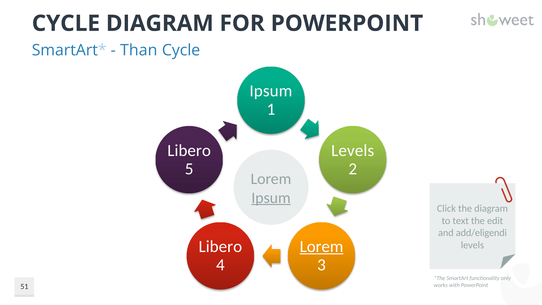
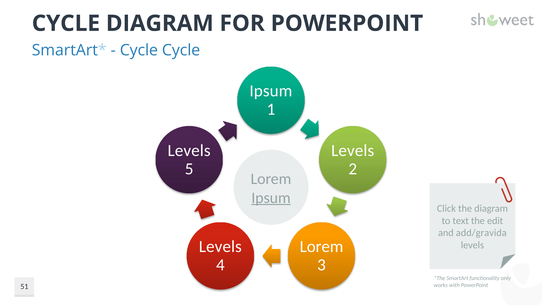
Than at (139, 50): Than -> Cycle
Libero at (189, 150): Libero -> Levels
add/eligendi: add/eligendi -> add/gravida
Libero at (220, 247): Libero -> Levels
Lorem at (322, 247) underline: present -> none
